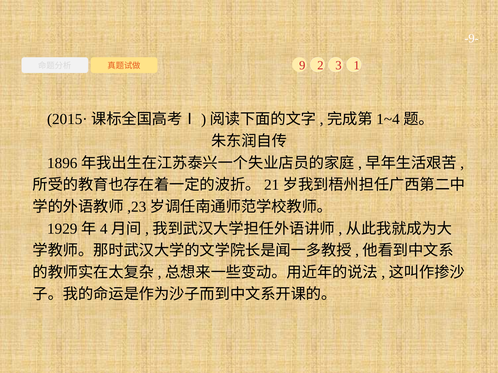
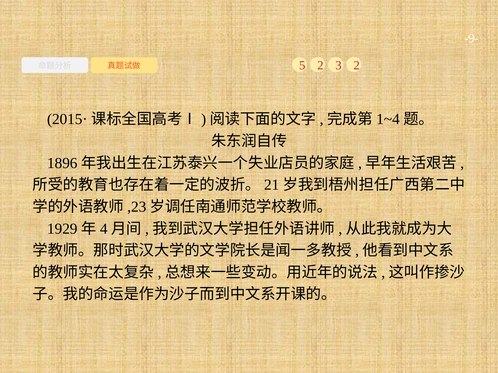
9: 9 -> 5
3 1: 1 -> 2
